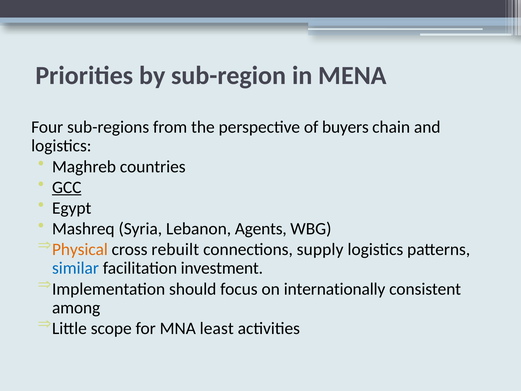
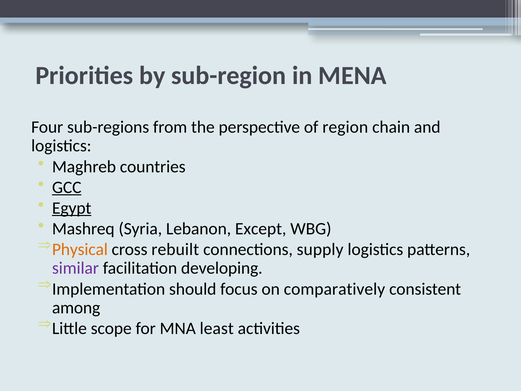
buyers: buyers -> region
Egypt underline: none -> present
Agents: Agents -> Except
similar colour: blue -> purple
investment: investment -> developing
internationally: internationally -> comparatively
